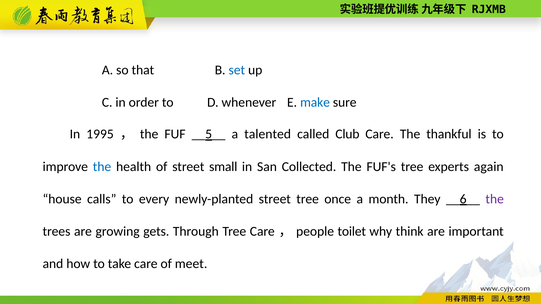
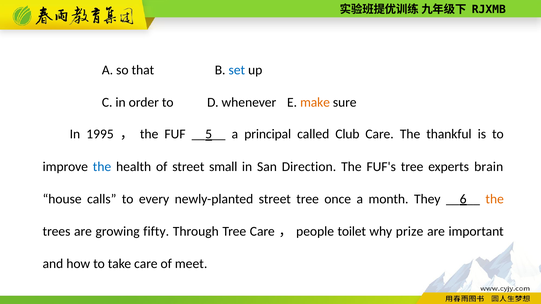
make colour: blue -> orange
talented: talented -> principal
Collected: Collected -> Direction
again: again -> brain
the at (495, 199) colour: purple -> orange
gets: gets -> fifty
think: think -> prize
